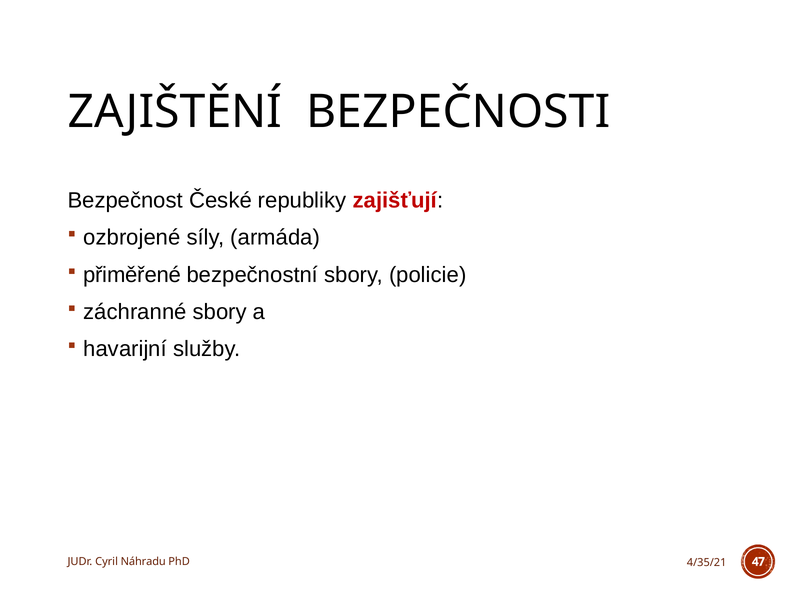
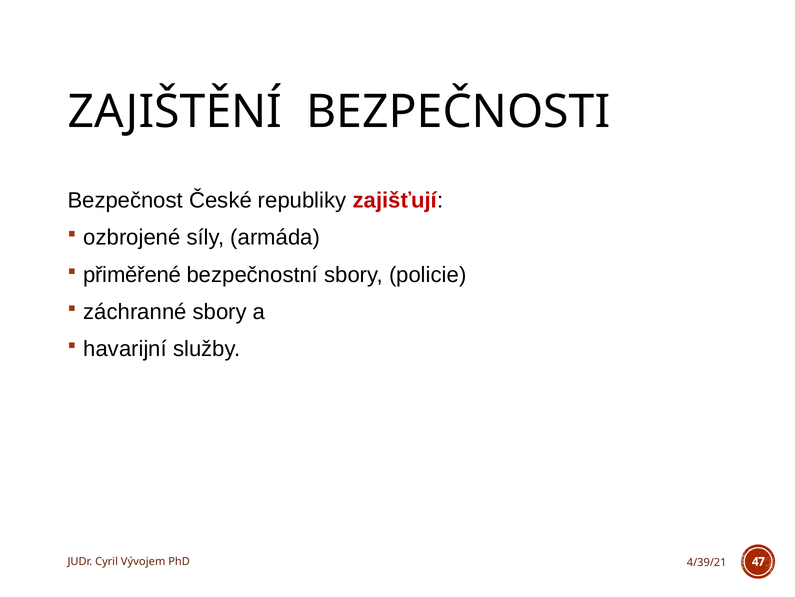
Náhradu: Náhradu -> Vývojem
4/35/21: 4/35/21 -> 4/39/21
